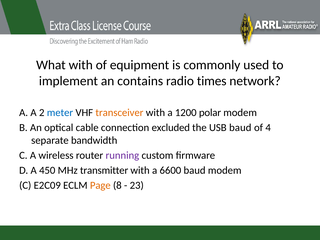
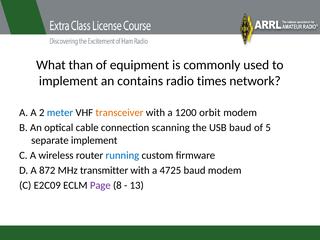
What with: with -> than
polar: polar -> orbit
excluded: excluded -> scanning
4: 4 -> 5
separate bandwidth: bandwidth -> implement
running colour: purple -> blue
450: 450 -> 872
6600: 6600 -> 4725
Page colour: orange -> purple
23: 23 -> 13
